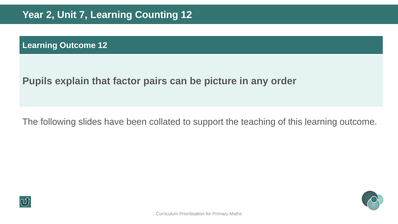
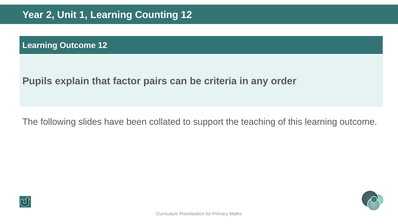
7: 7 -> 1
picture: picture -> criteria
